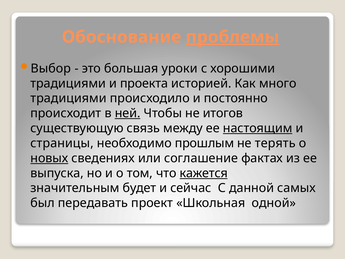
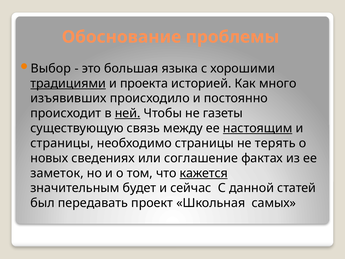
проблемы underline: present -> none
уроки: уроки -> языка
традициями at (68, 83) underline: none -> present
традициями at (68, 98): традициями -> изъявивших
итогов: итогов -> газеты
необходимо прошлым: прошлым -> страницы
новых underline: present -> none
выпуска: выпуска -> заметок
самых: самых -> статей
одной: одной -> самых
